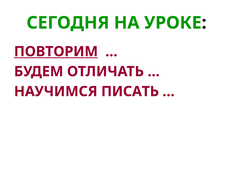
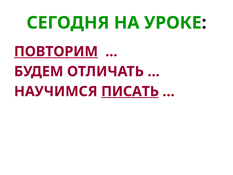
ПИСАТЬ underline: none -> present
